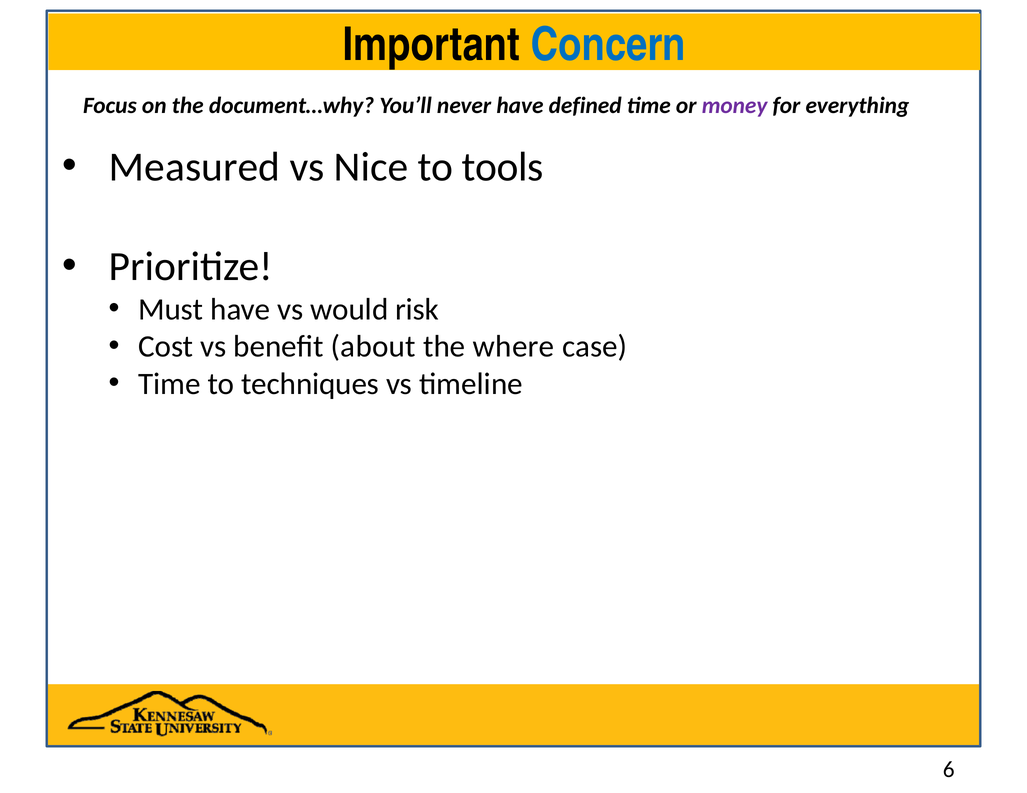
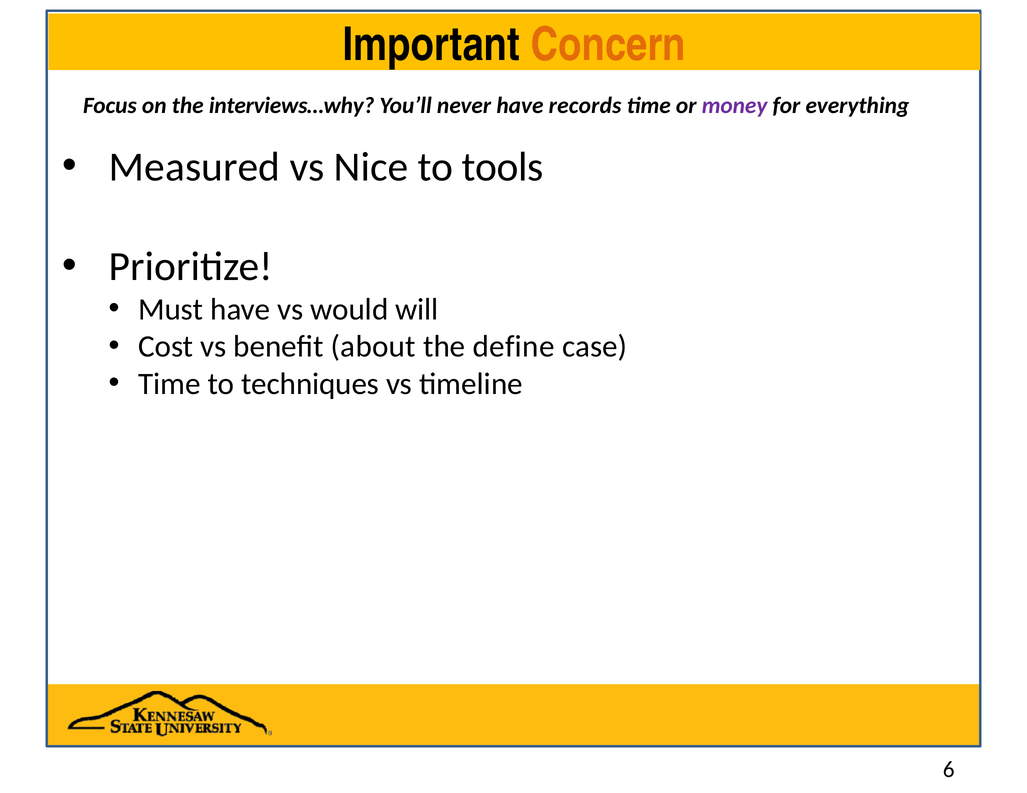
Concern colour: blue -> orange
document…why: document…why -> interviews…why
defined: defined -> records
risk: risk -> will
where: where -> define
